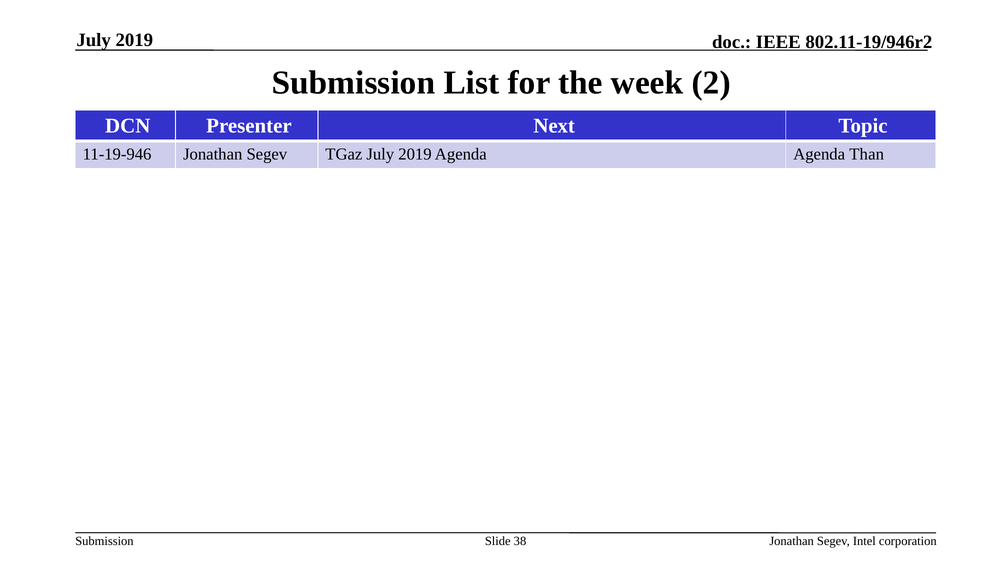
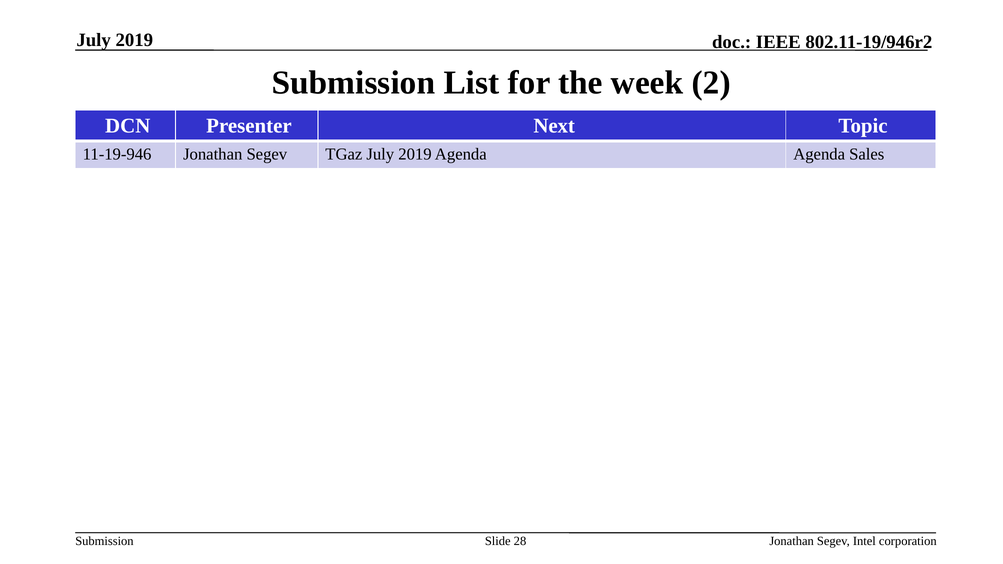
Than: Than -> Sales
38: 38 -> 28
